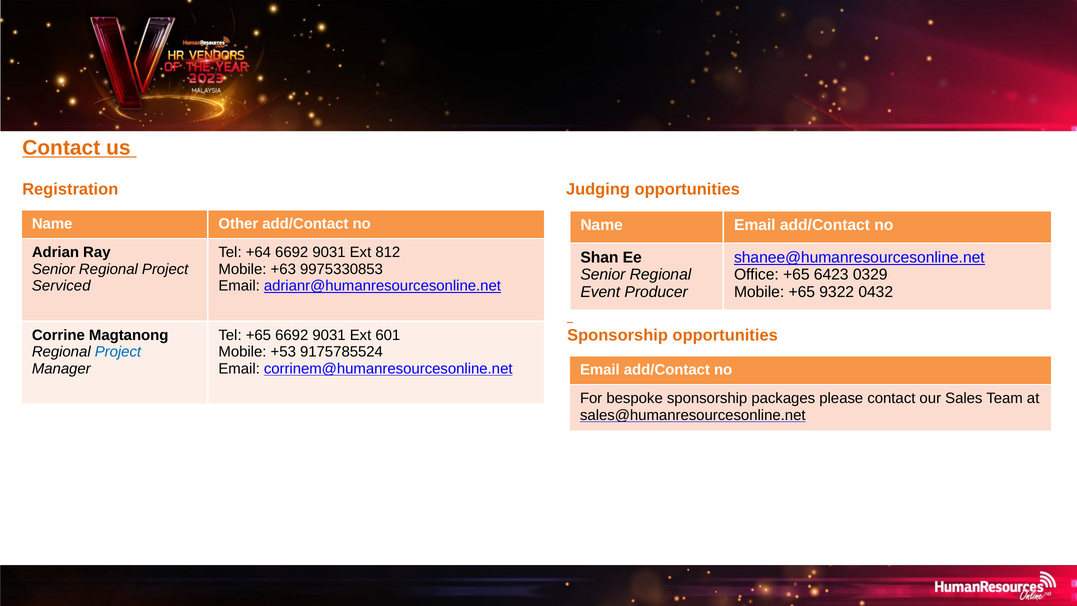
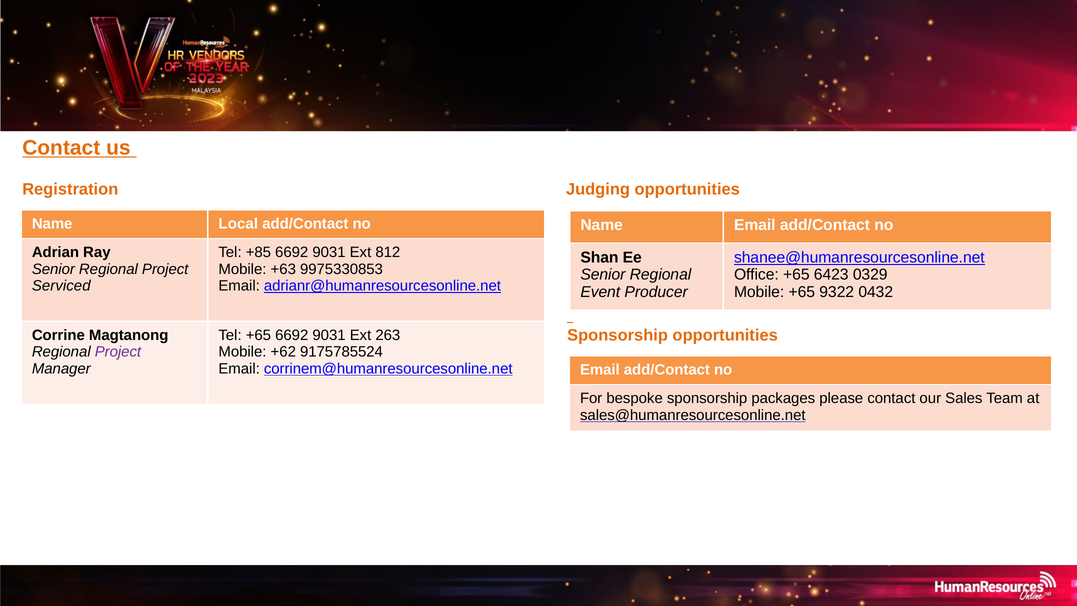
Other: Other -> Local
+64: +64 -> +85
601: 601 -> 263
Project at (118, 352) colour: blue -> purple
+53: +53 -> +62
